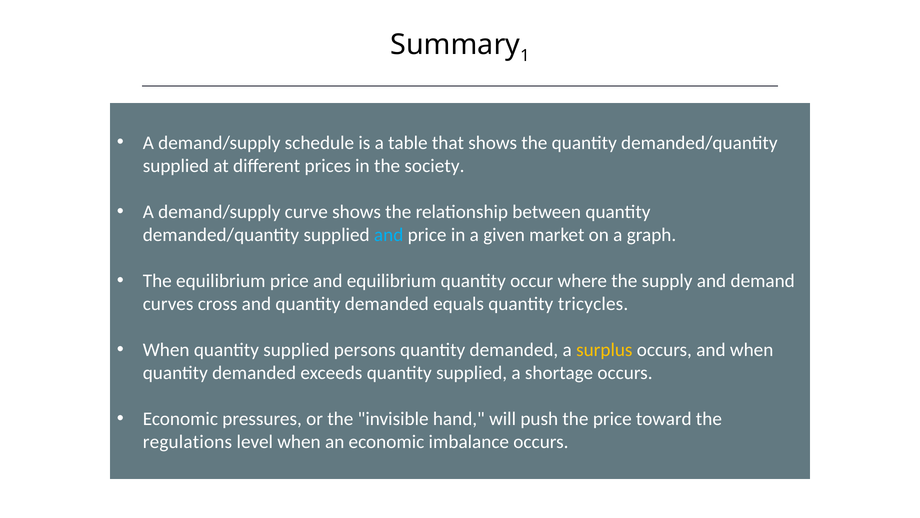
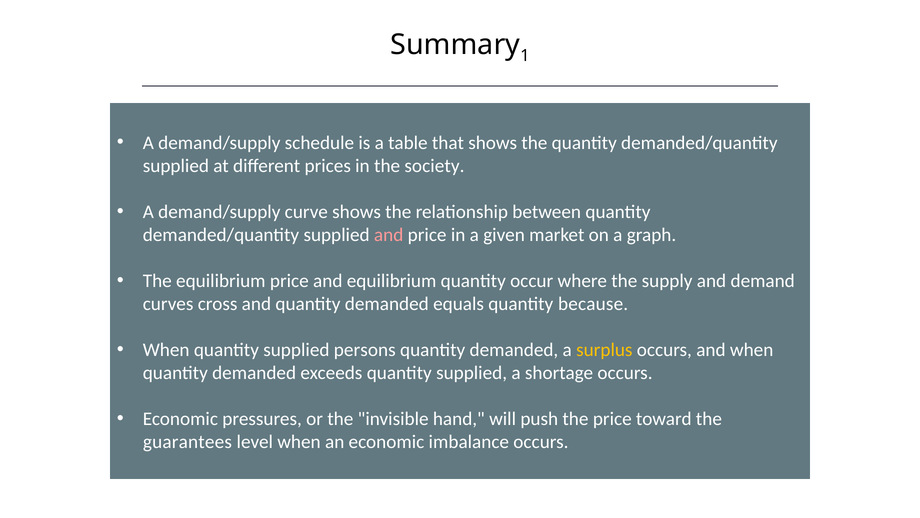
and at (389, 235) colour: light blue -> pink
tricycles: tricycles -> because
regulations: regulations -> guarantees
